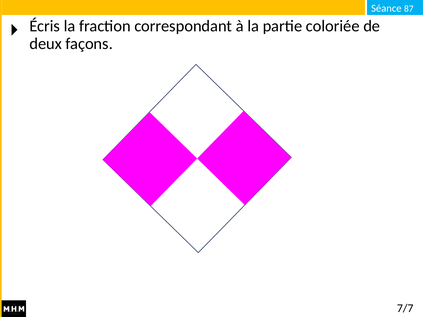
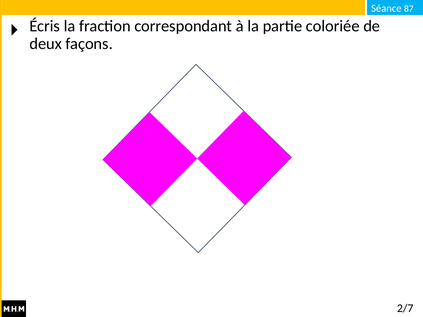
7/7: 7/7 -> 2/7
